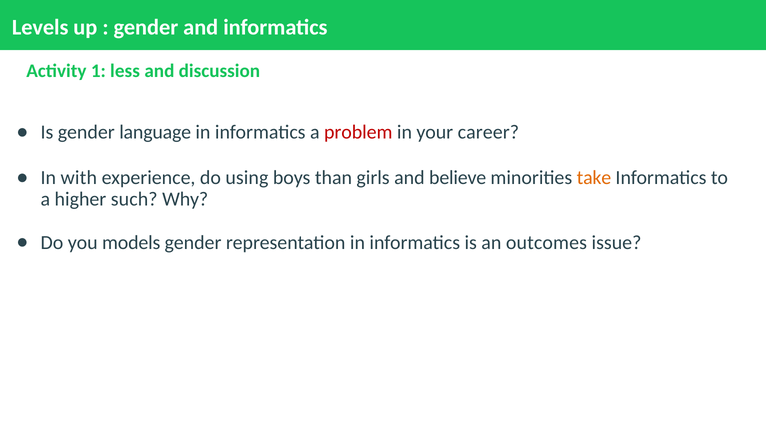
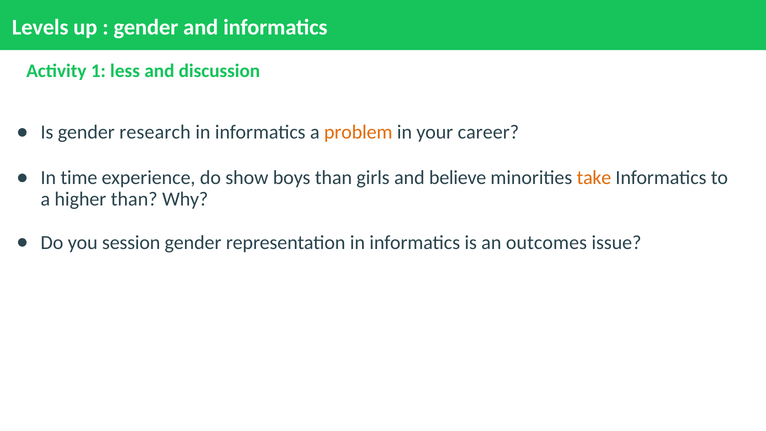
language: language -> research
problem colour: red -> orange
with: with -> time
using: using -> show
higher such: such -> than
models: models -> session
